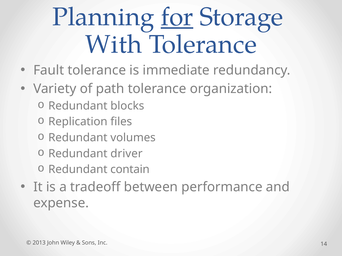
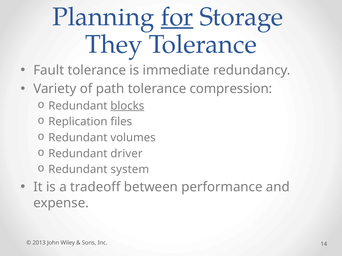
With: With -> They
organization: organization -> compression
blocks underline: none -> present
contain: contain -> system
